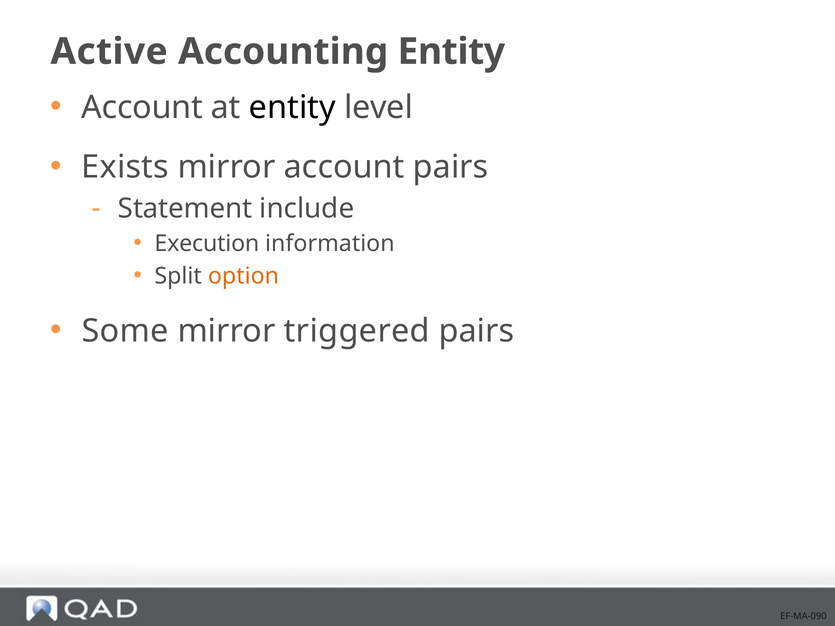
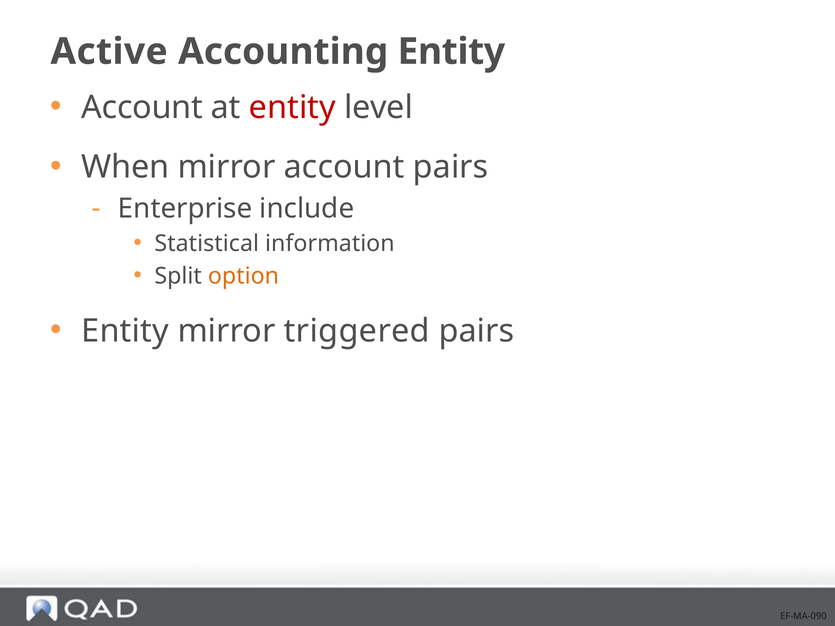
entity at (292, 107) colour: black -> red
Exists: Exists -> When
Statement: Statement -> Enterprise
Execution: Execution -> Statistical
Some at (125, 331): Some -> Entity
